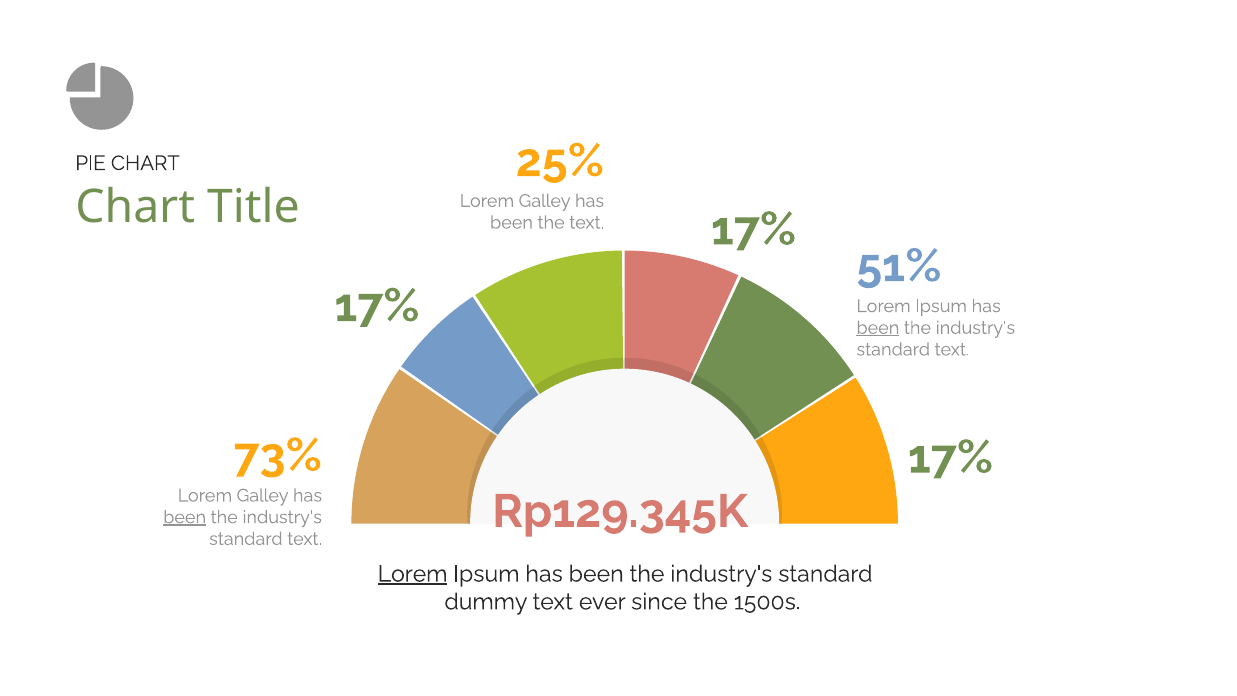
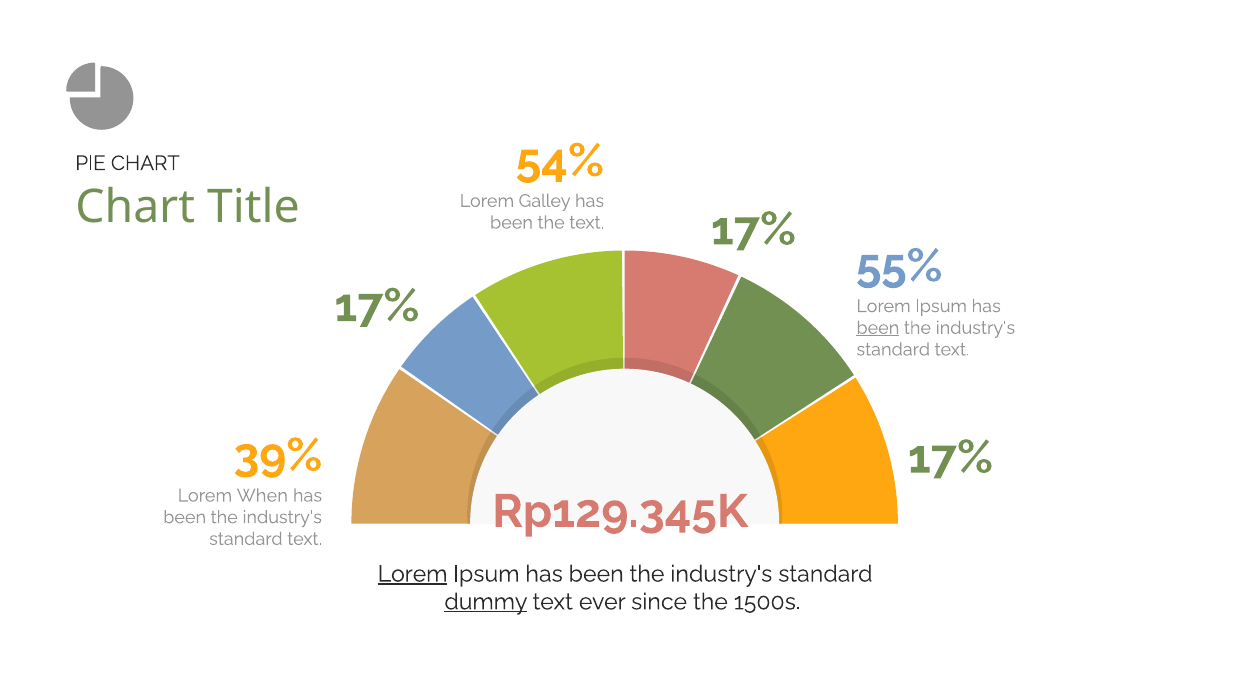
25%: 25% -> 54%
51%: 51% -> 55%
73%: 73% -> 39%
Galley at (263, 495): Galley -> When
been at (185, 517) underline: present -> none
dummy underline: none -> present
